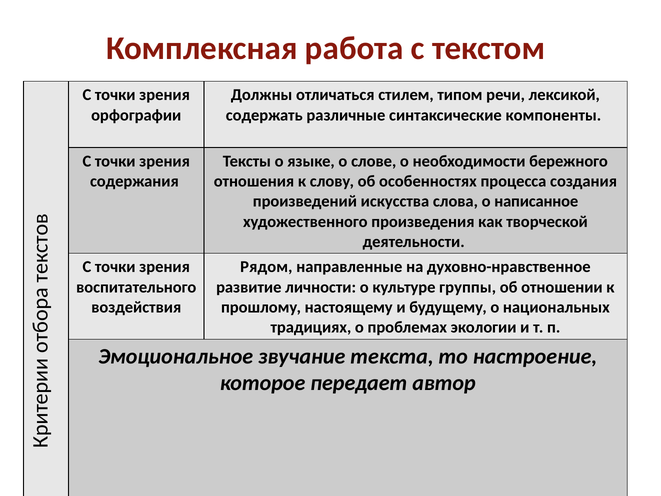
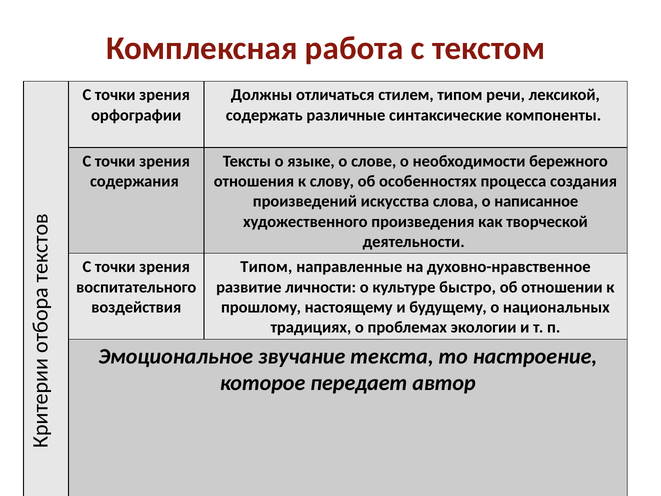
Рядом at (266, 267): Рядом -> Типом
группы: группы -> быстро
